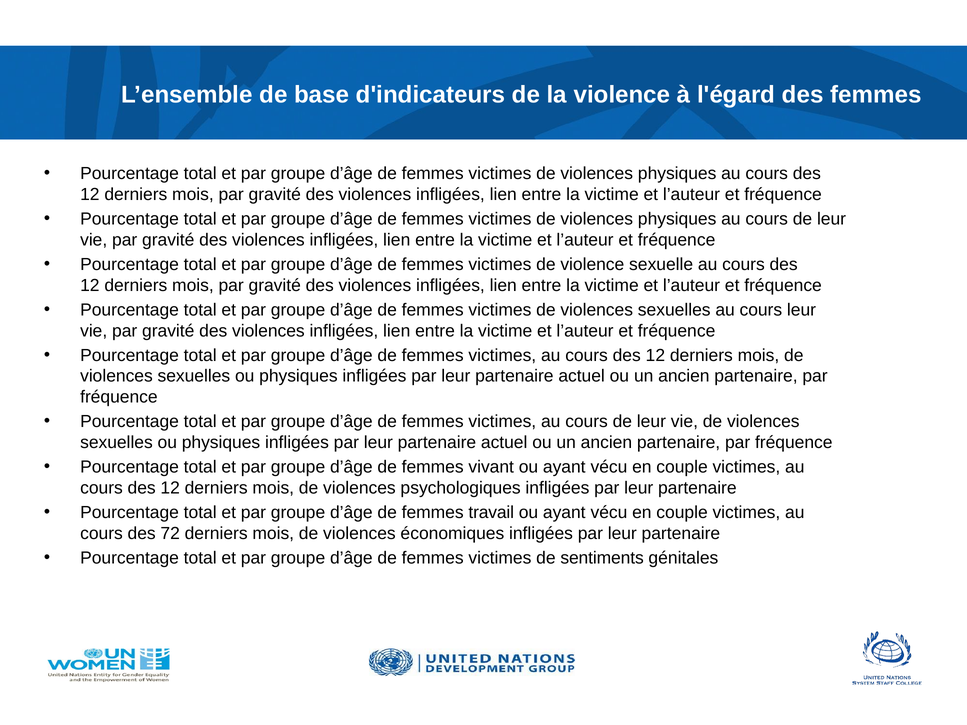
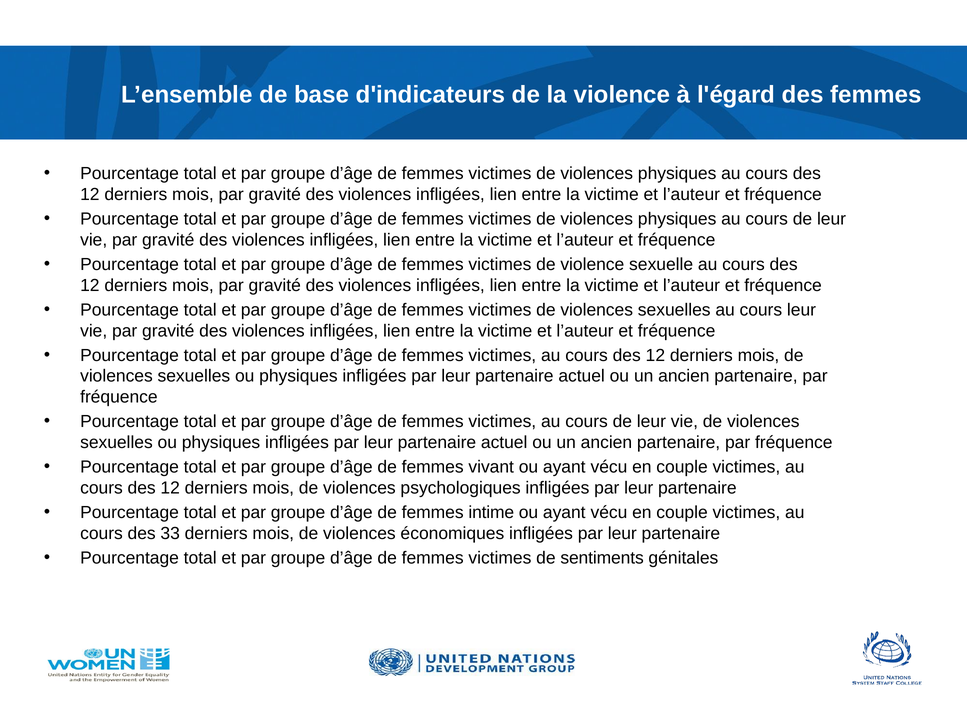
travail: travail -> intime
72: 72 -> 33
